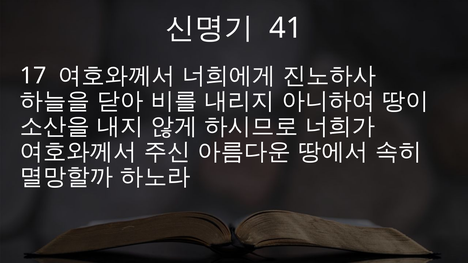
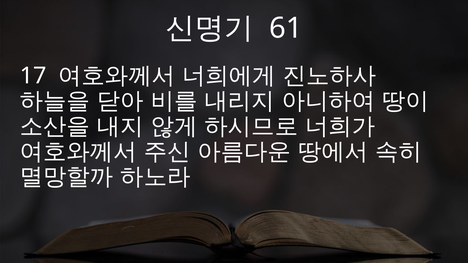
41: 41 -> 61
